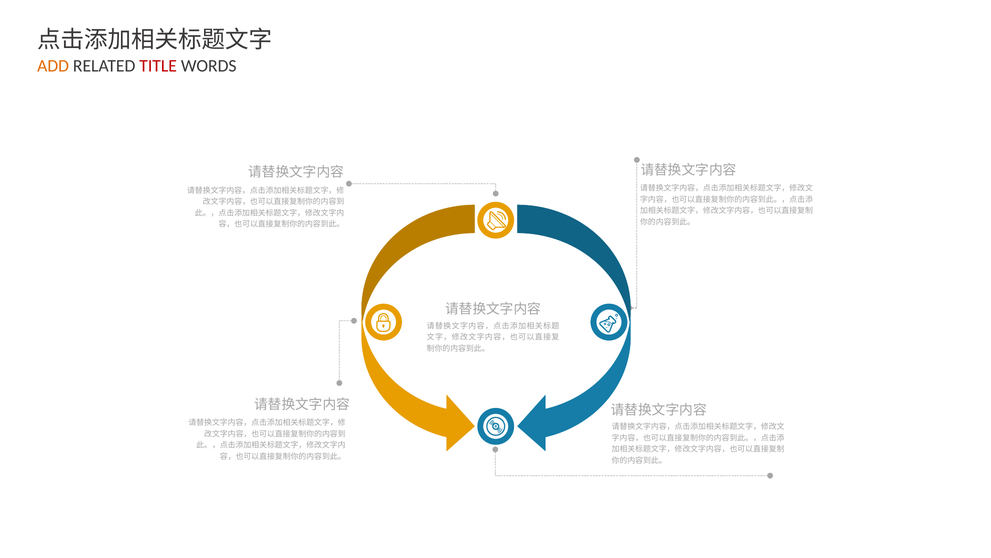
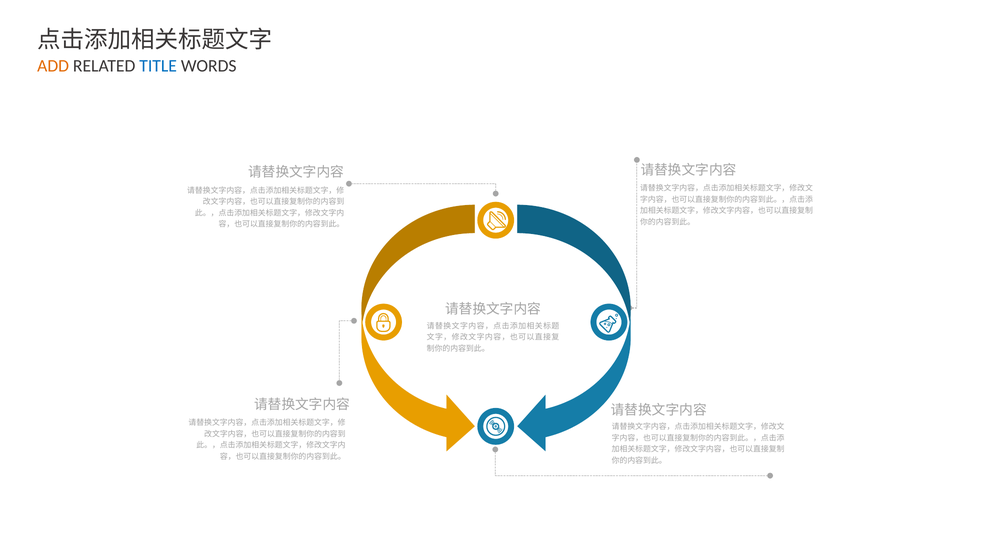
TITLE colour: red -> blue
